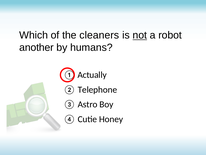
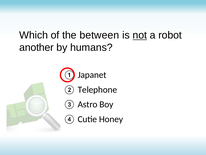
cleaners: cleaners -> between
Actually: Actually -> Japanet
